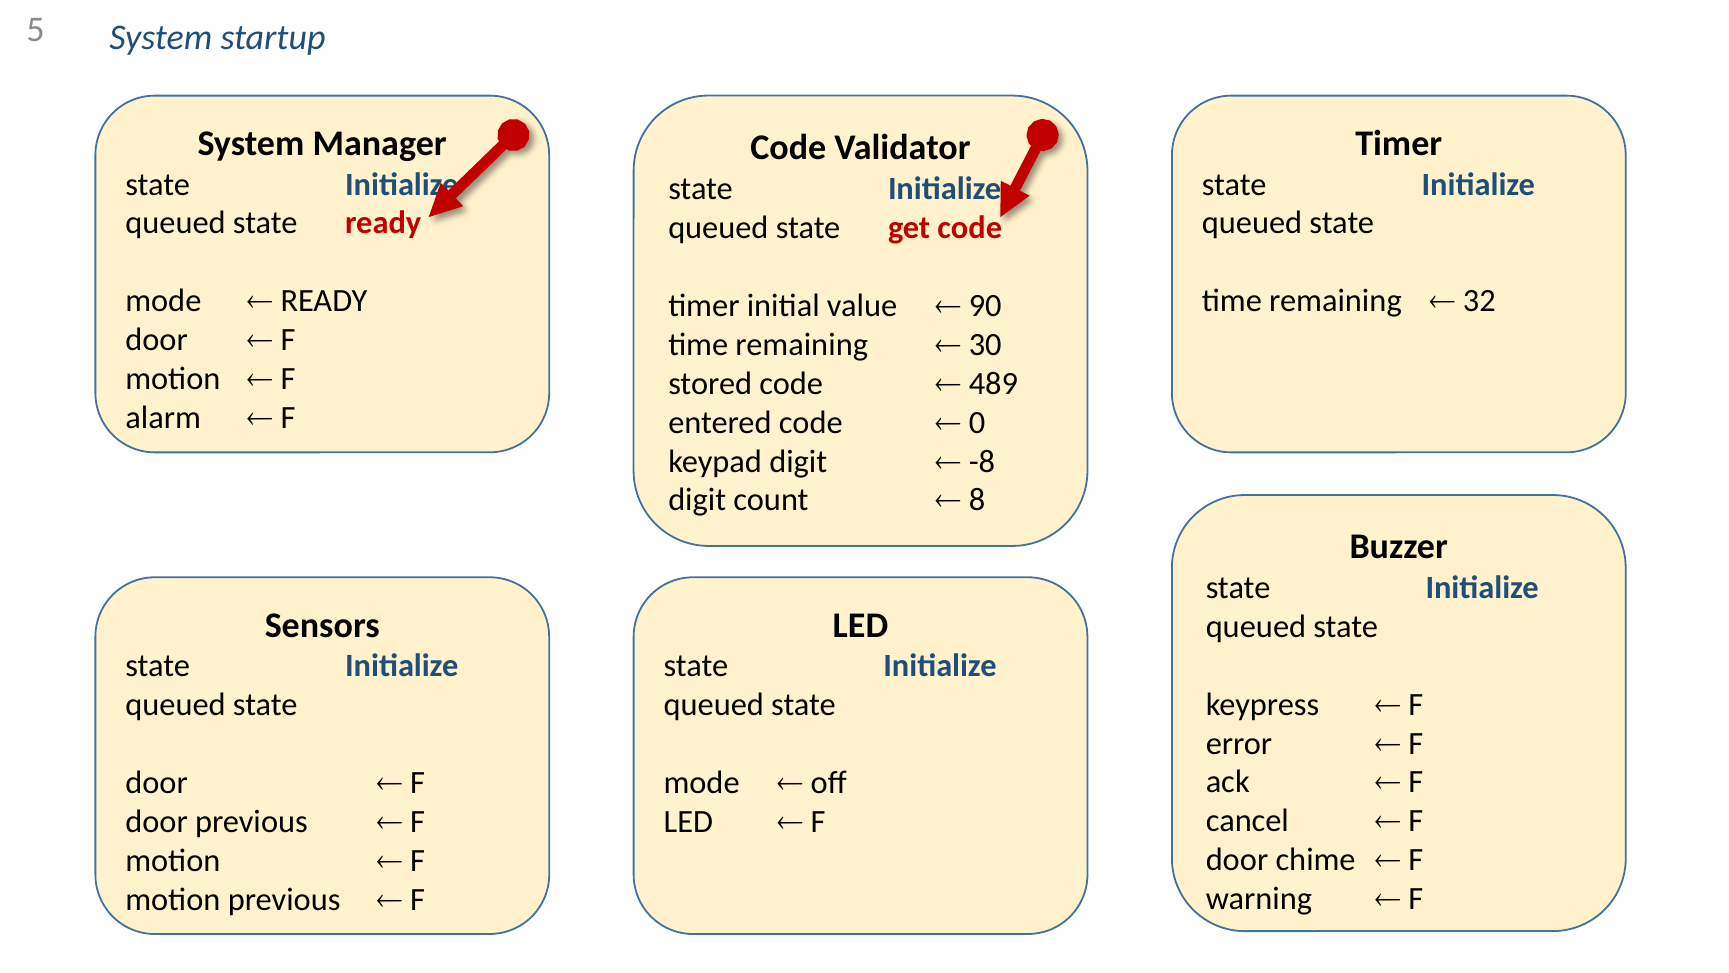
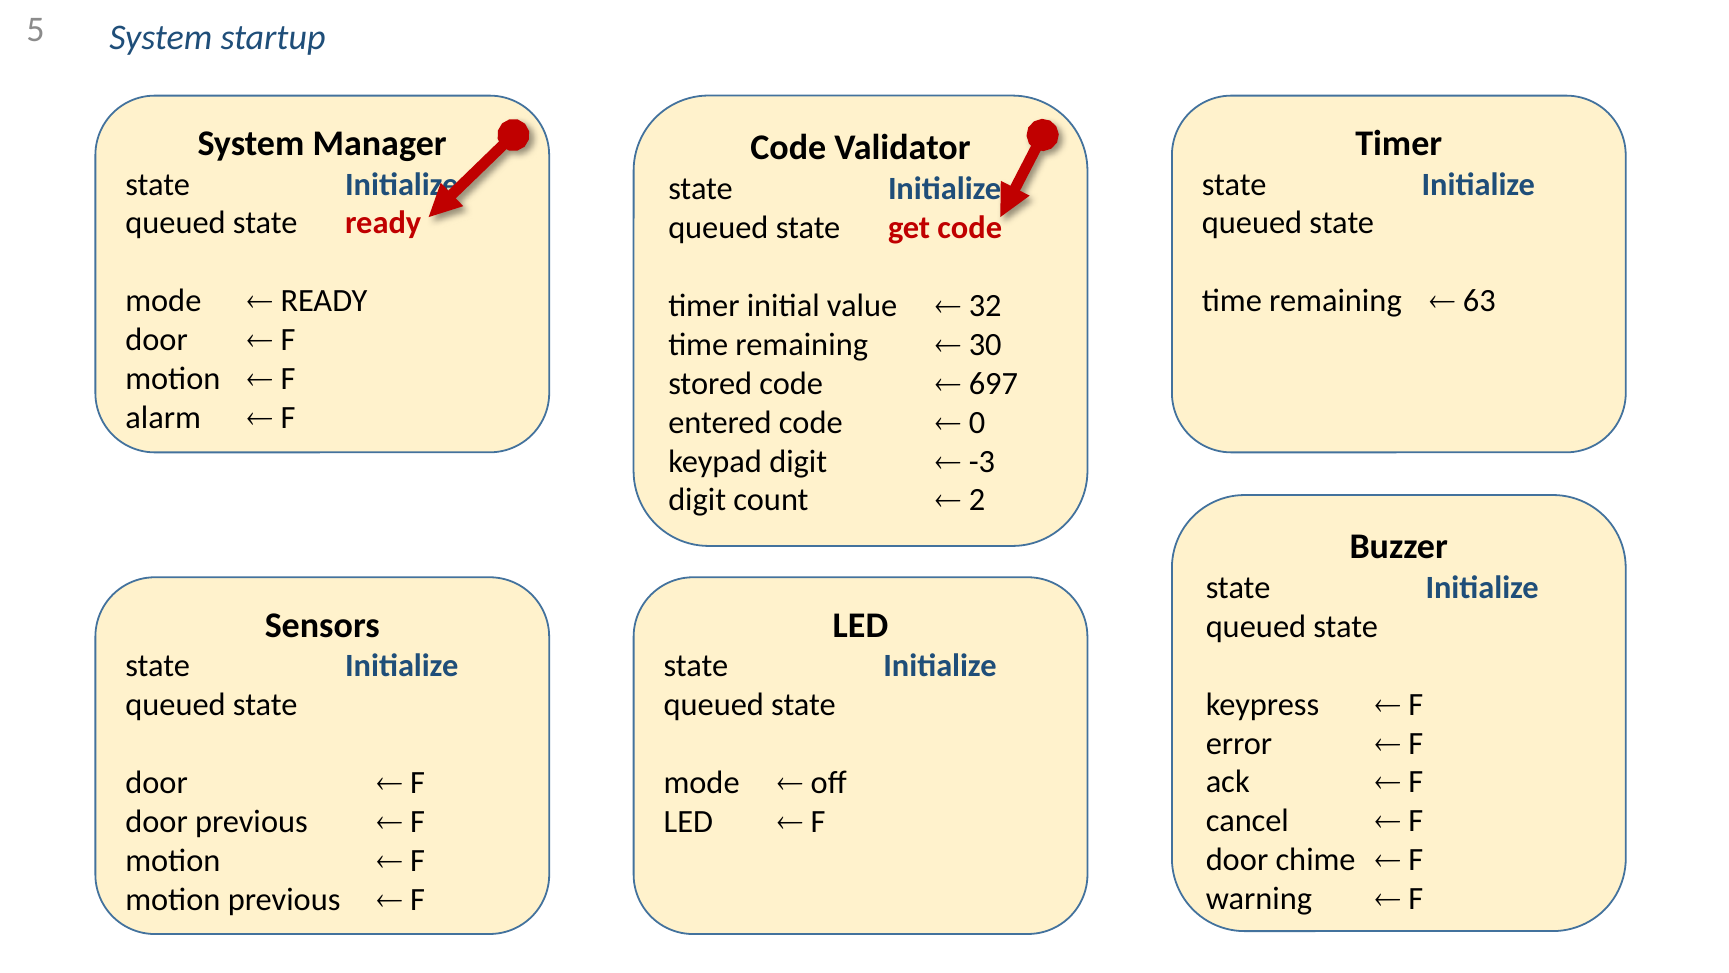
32: 32 -> 63
90: 90 -> 32
489: 489 -> 697
-8: -8 -> -3
8: 8 -> 2
